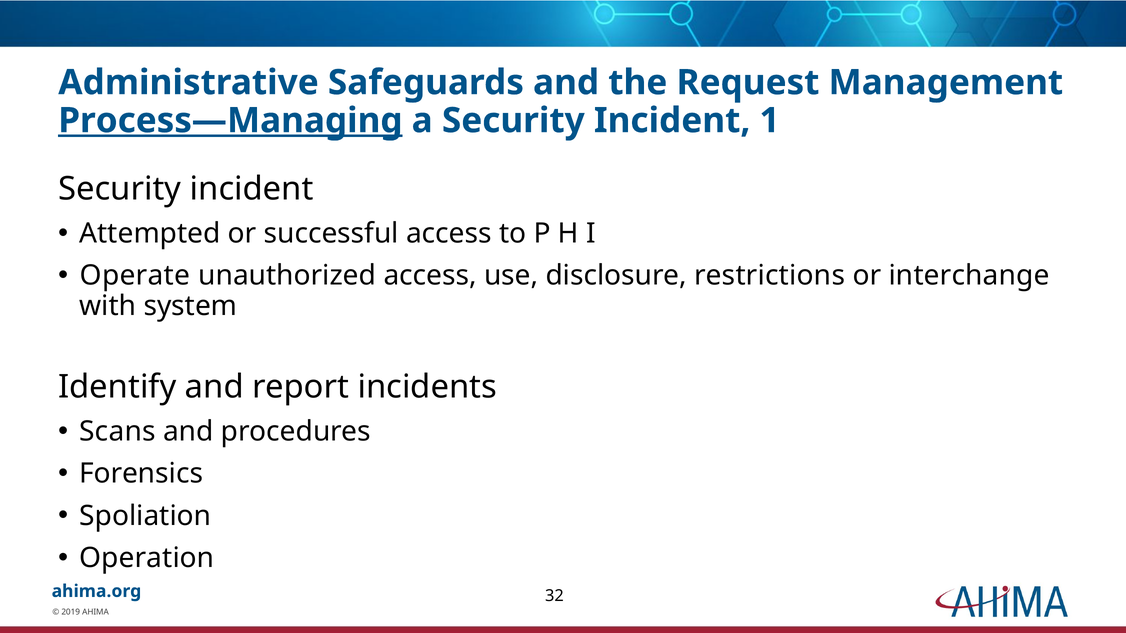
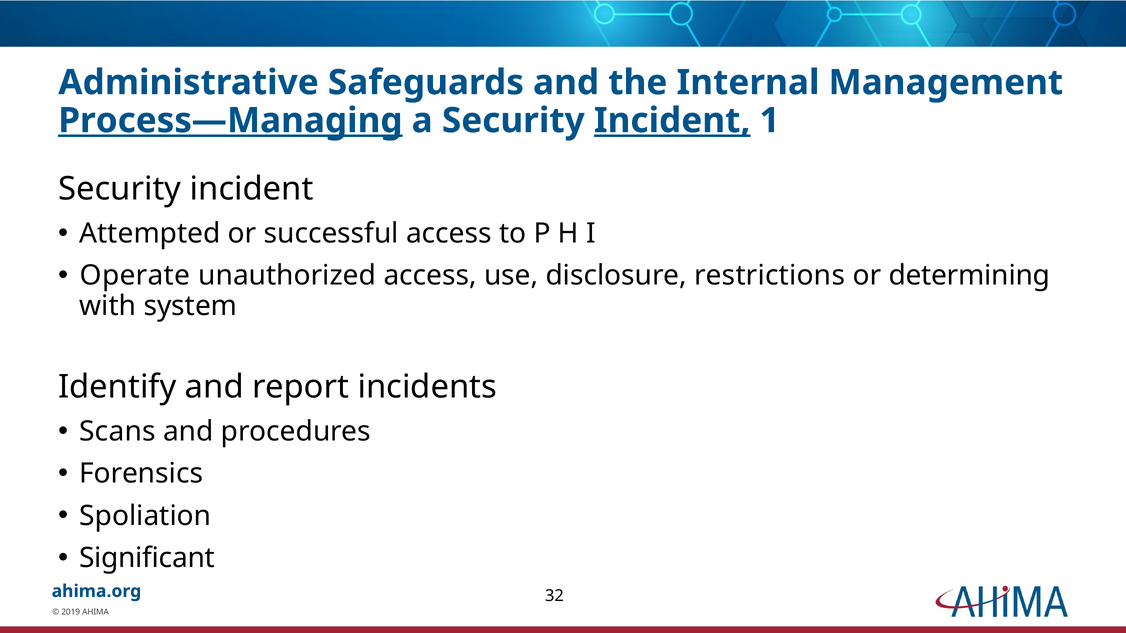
Request: Request -> Internal
Incident at (672, 121) underline: none -> present
interchange: interchange -> determining
Operation: Operation -> Significant
